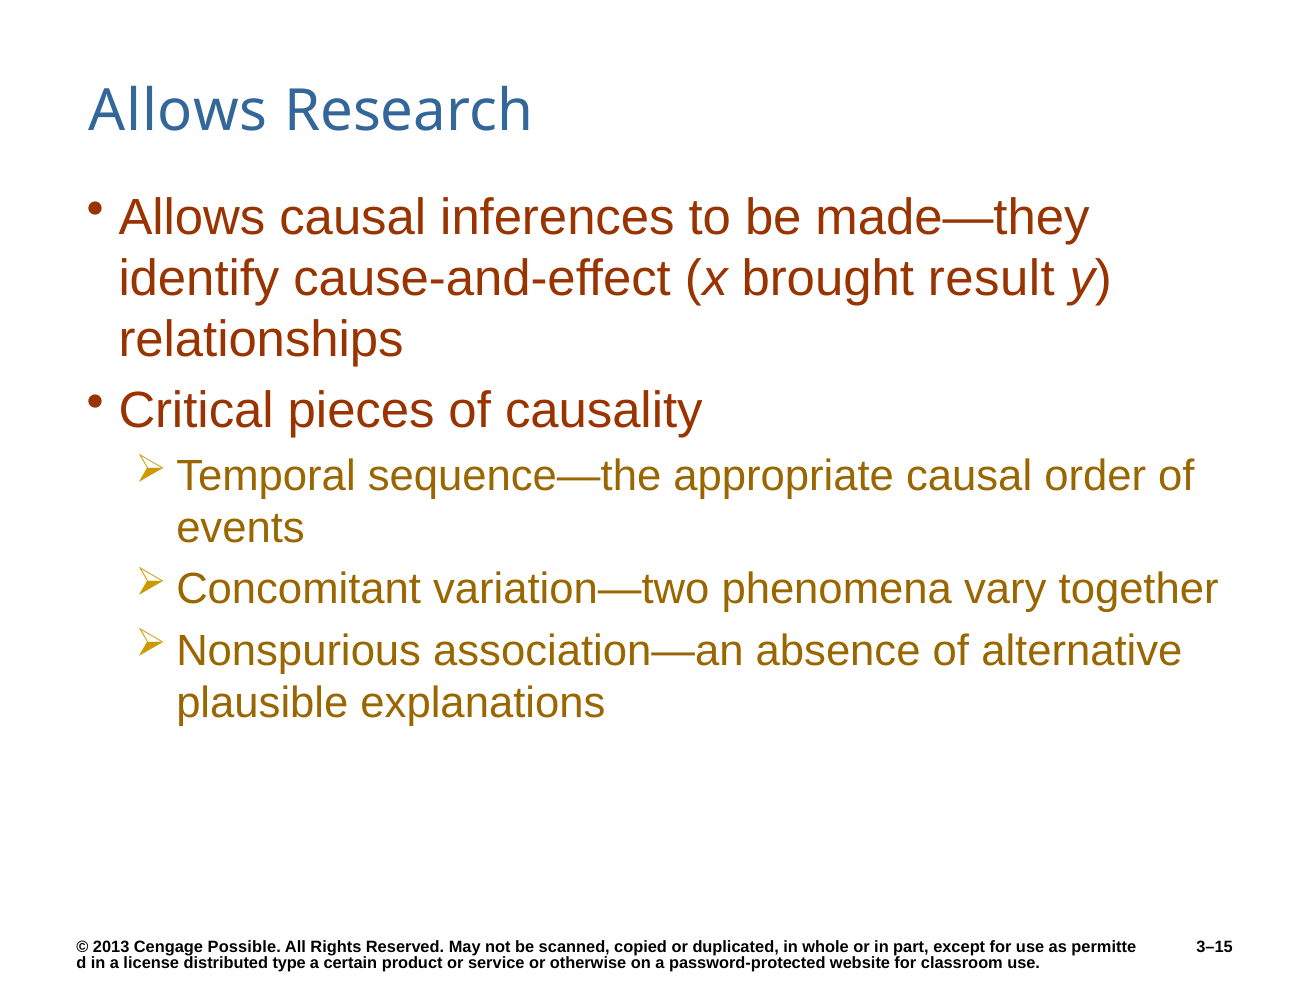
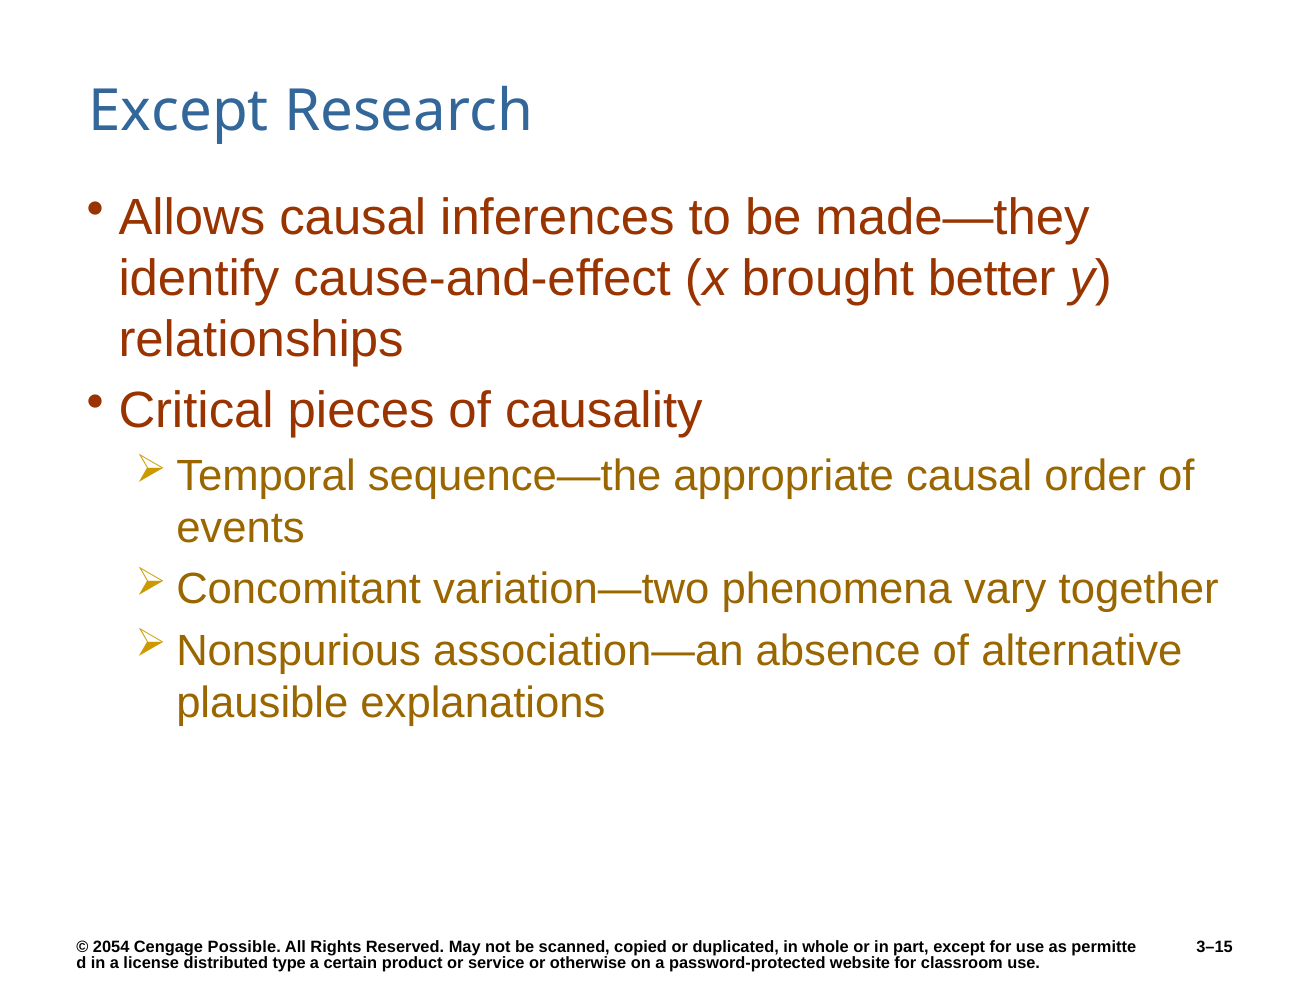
Allows at (178, 111): Allows -> Except
result: result -> better
2013: 2013 -> 2054
